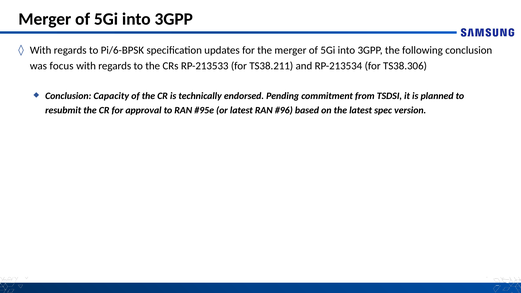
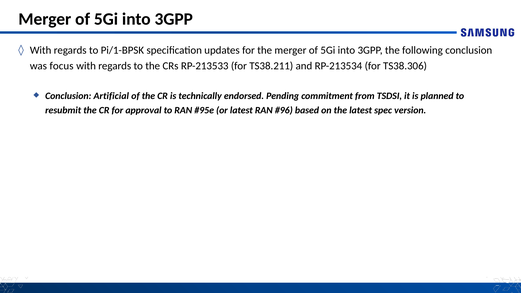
Pi/6-BPSK: Pi/6-BPSK -> Pi/1-BPSK
Capacity: Capacity -> Artificial
